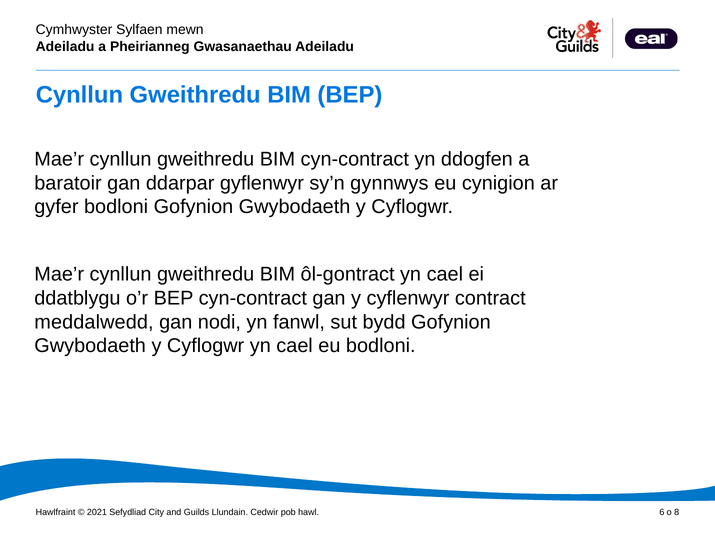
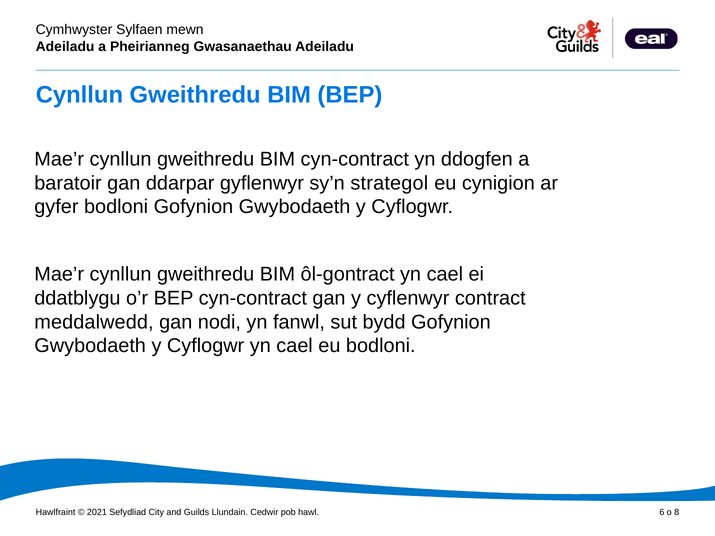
gynnwys: gynnwys -> strategol
